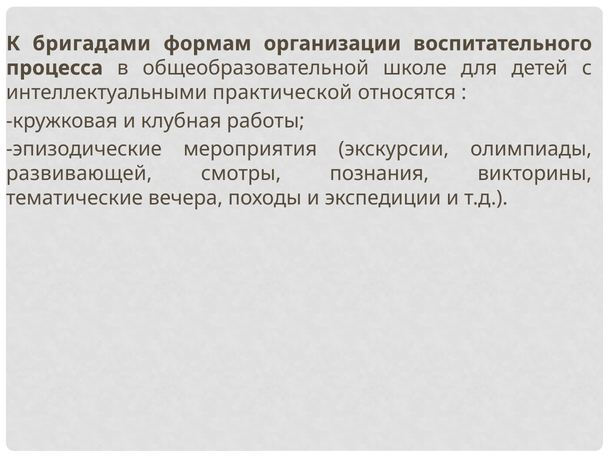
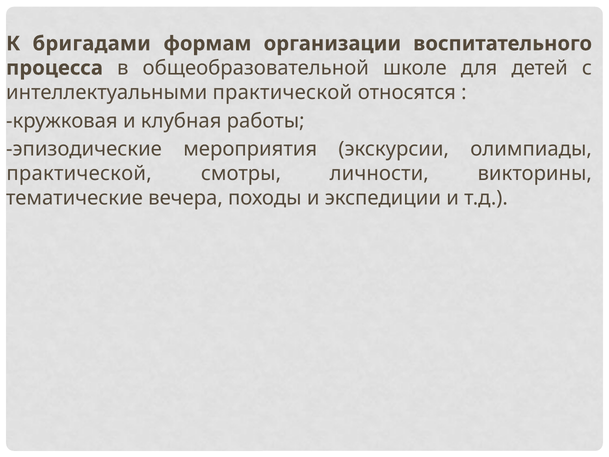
развивающей at (79, 174): развивающей -> практической
познания: познания -> личности
